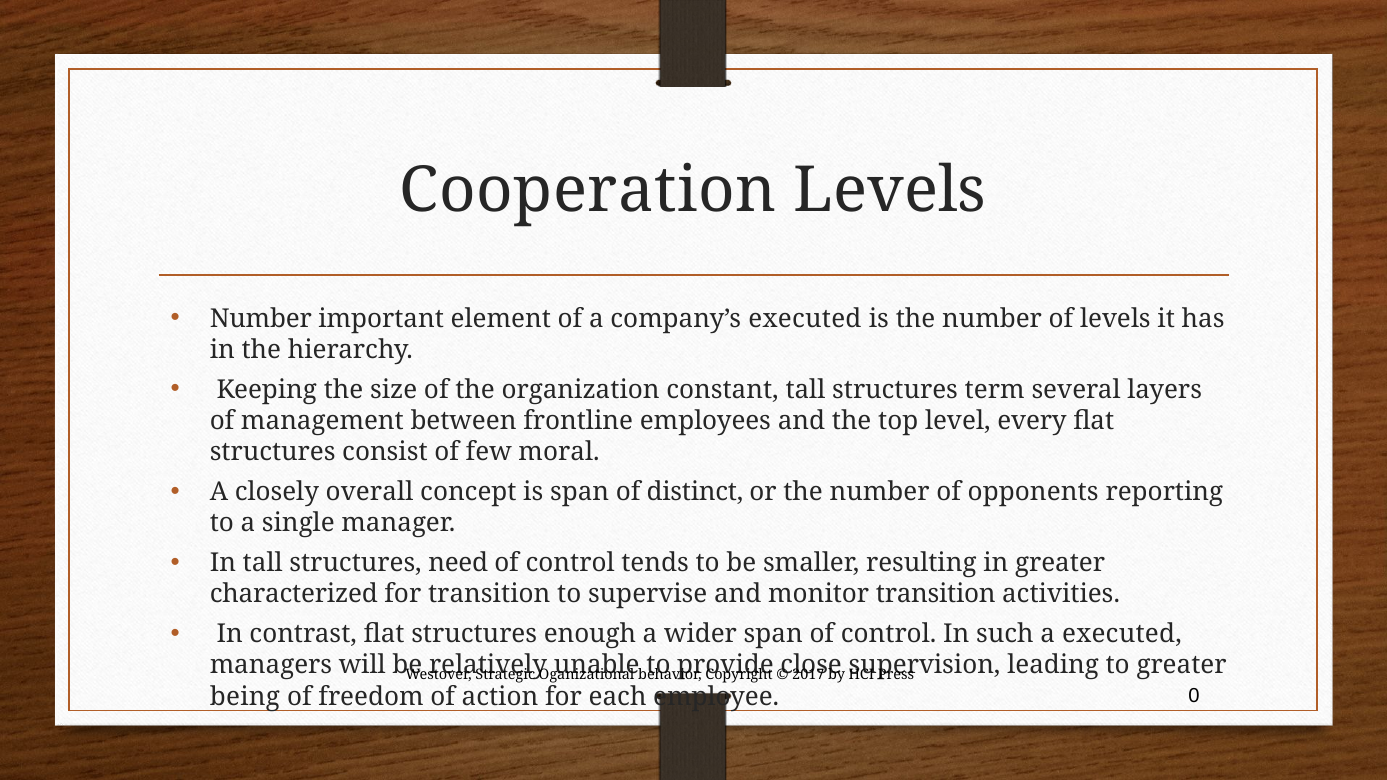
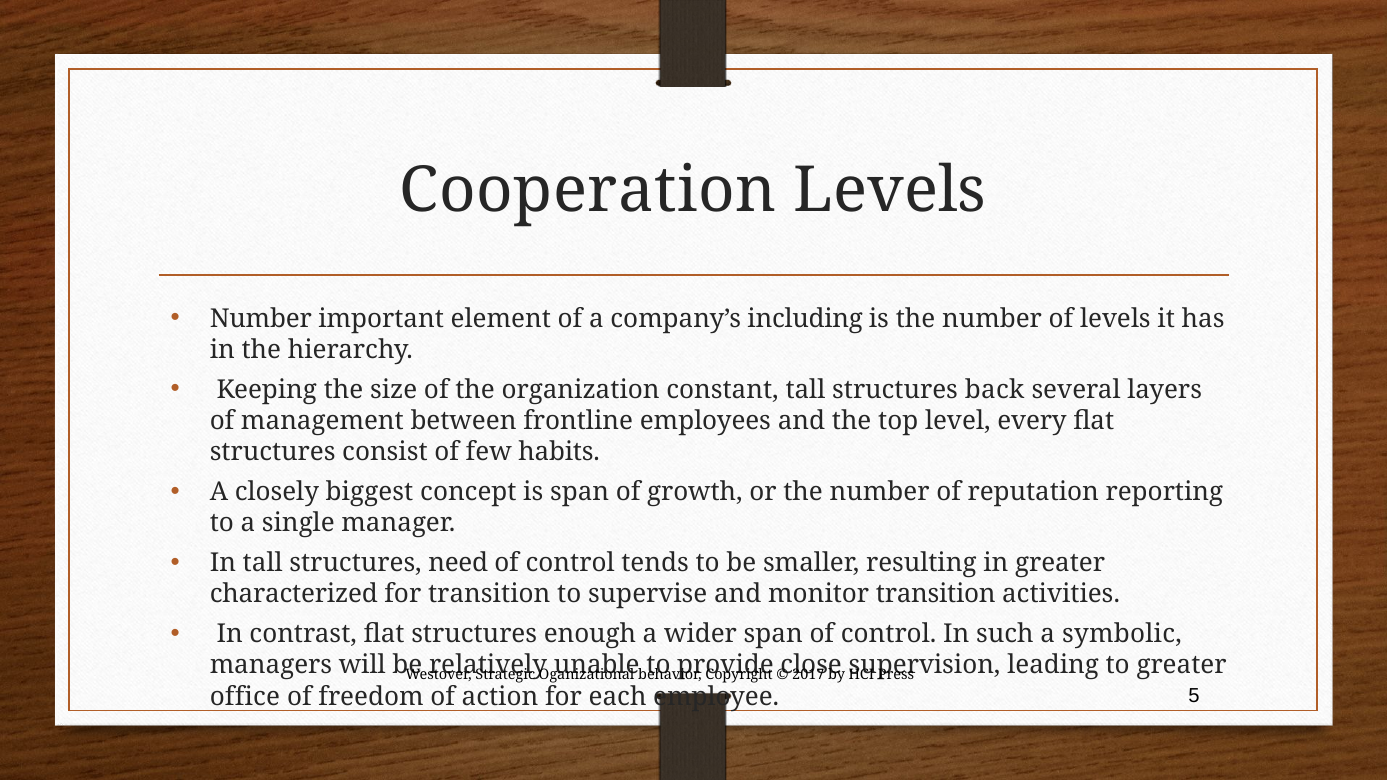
company’s executed: executed -> including
term: term -> back
moral: moral -> habits
overall: overall -> biggest
distinct: distinct -> growth
opponents: opponents -> reputation
a executed: executed -> symbolic
being: being -> office
0: 0 -> 5
